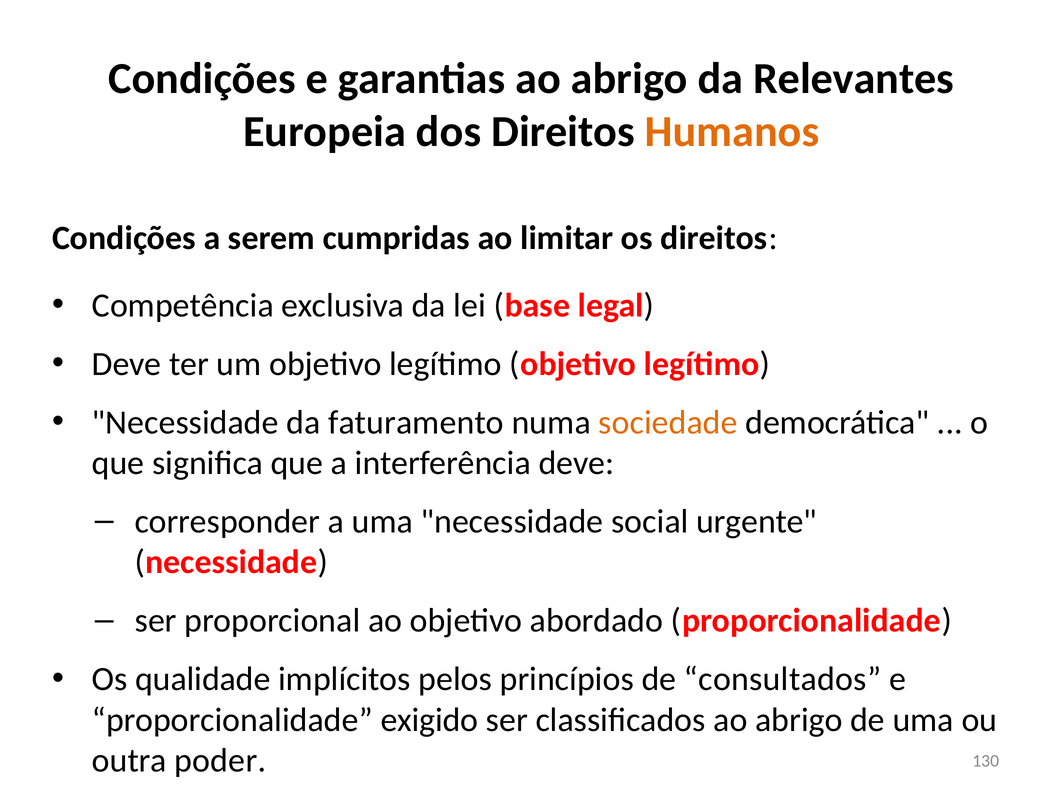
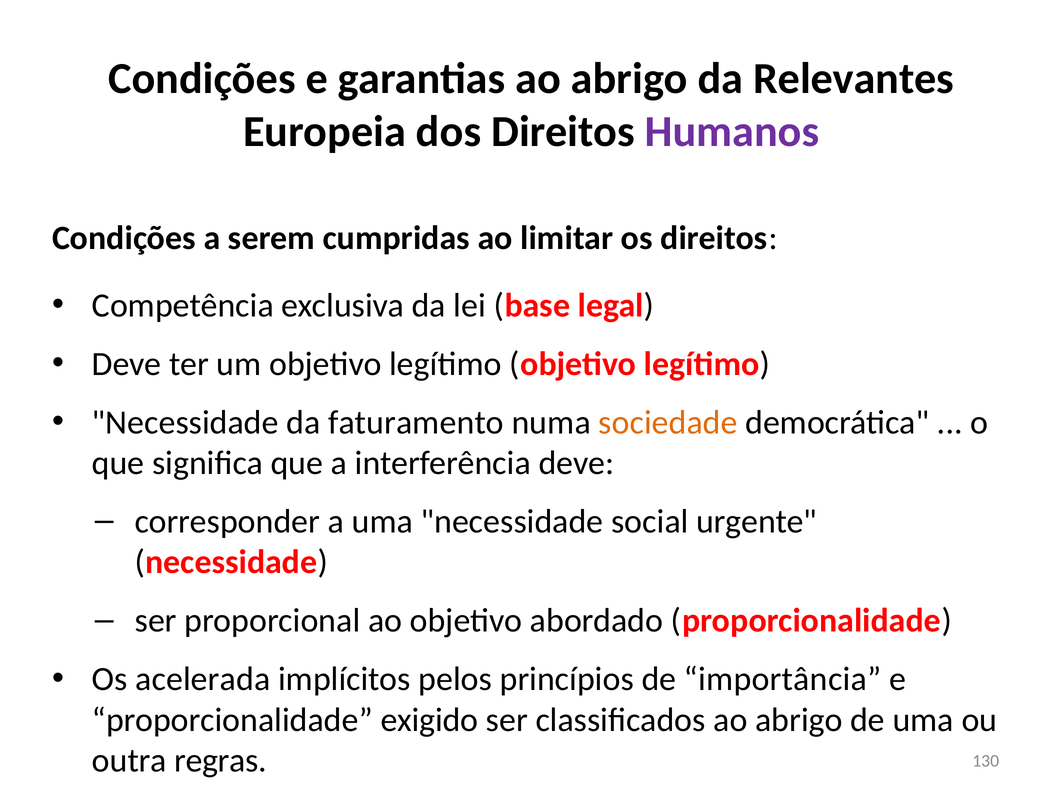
Humanos colour: orange -> purple
qualidade: qualidade -> acelerada
consultados: consultados -> importância
poder: poder -> regras
